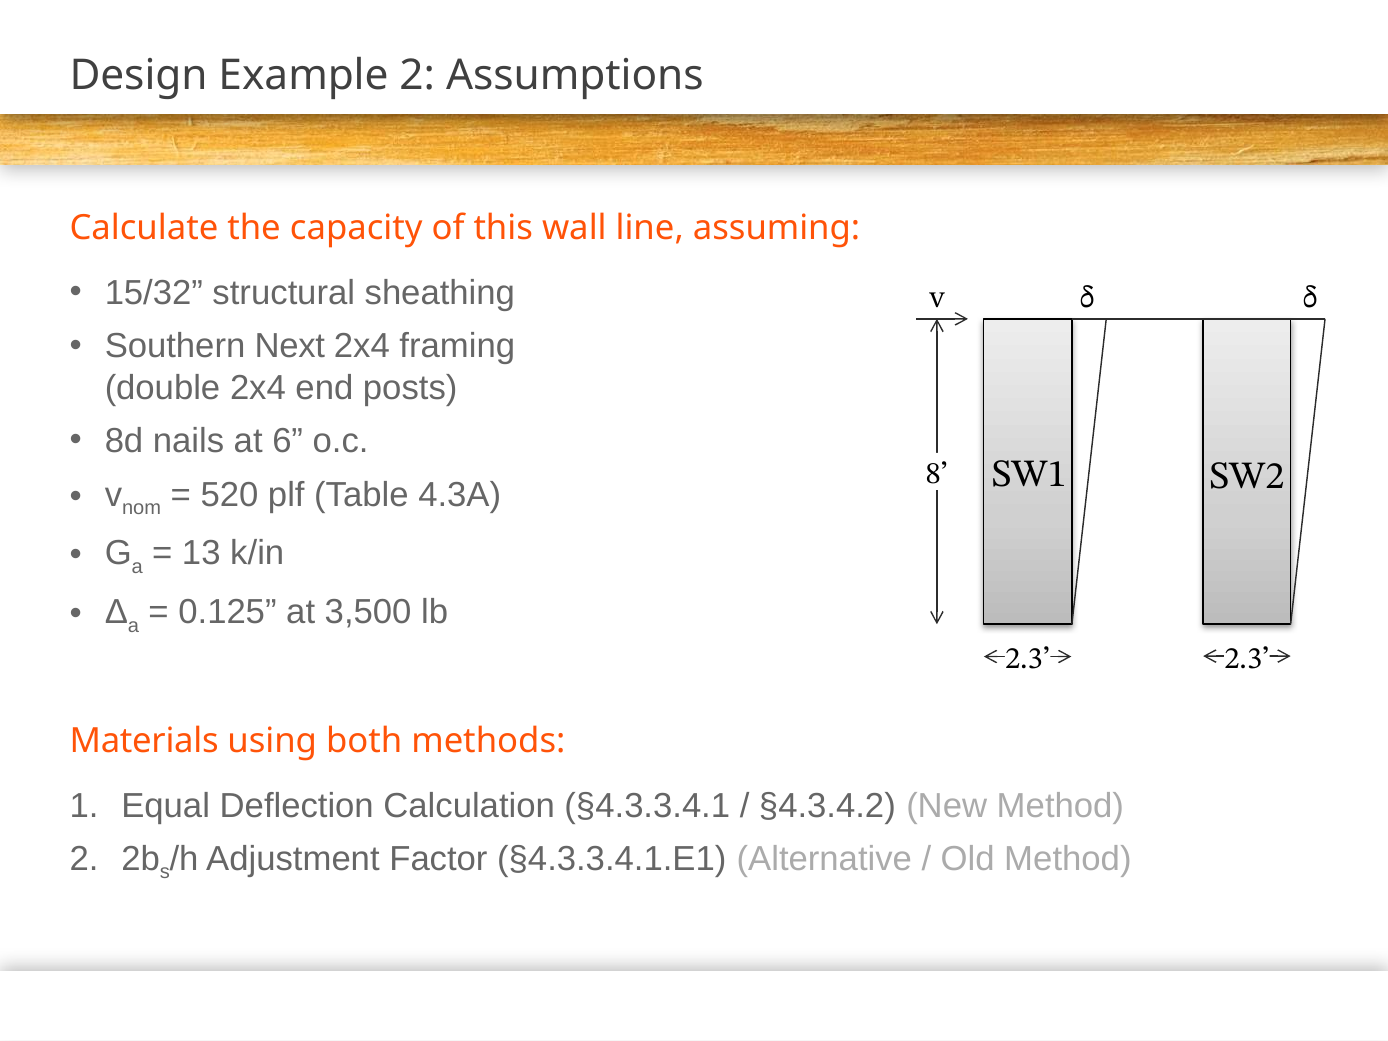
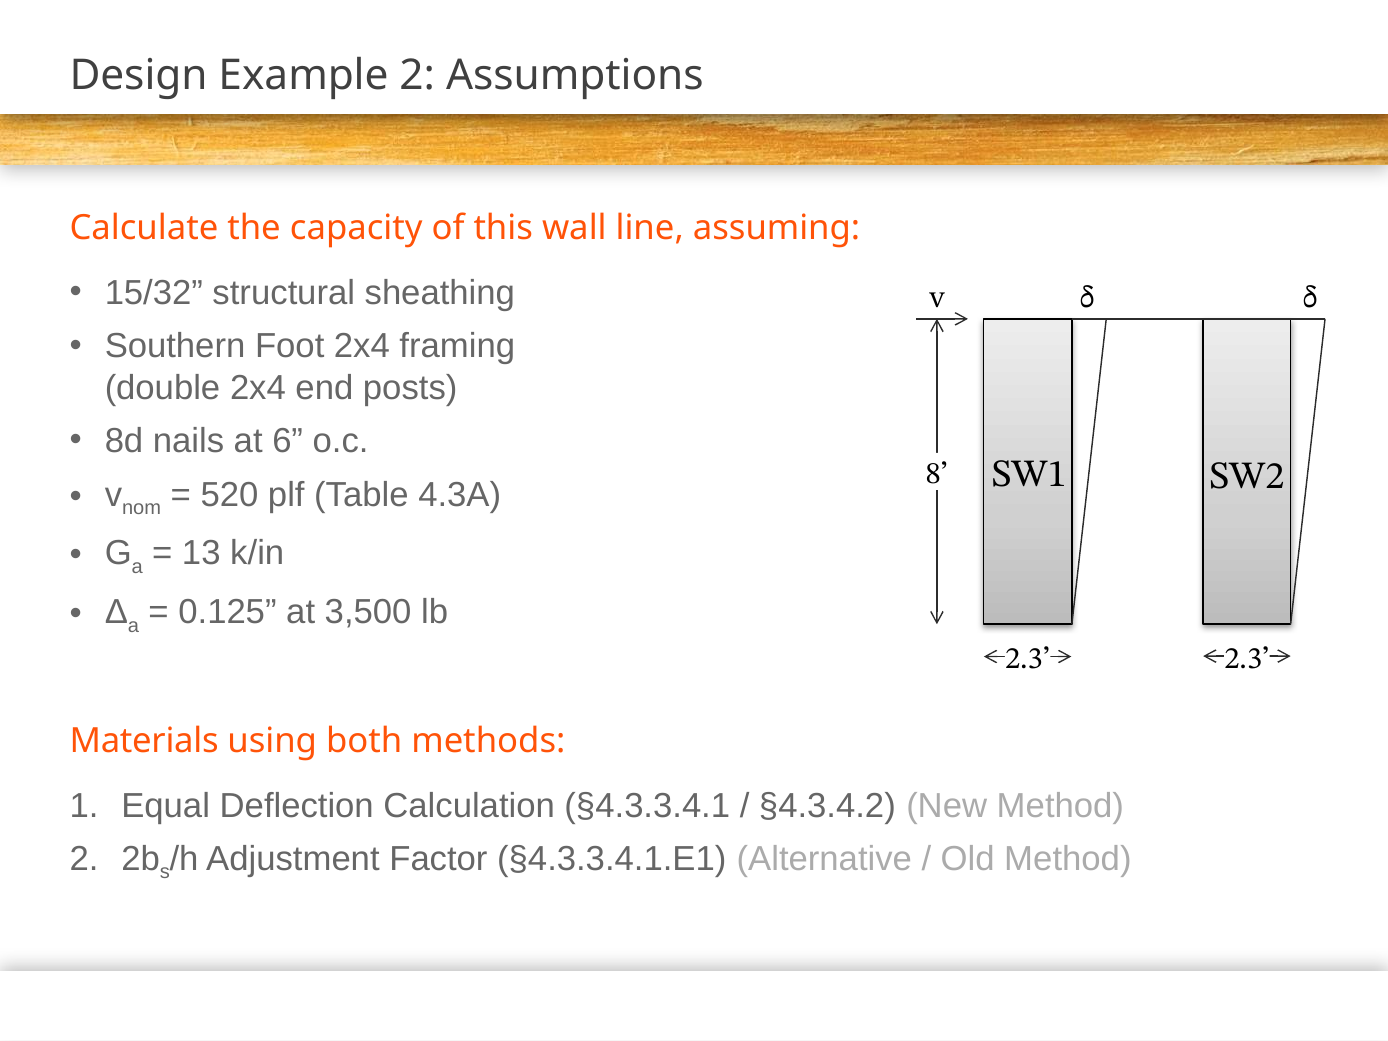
Next: Next -> Foot
